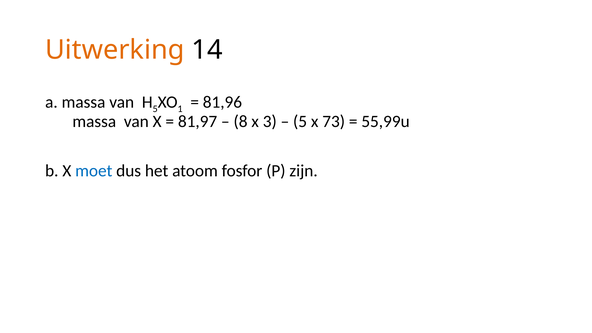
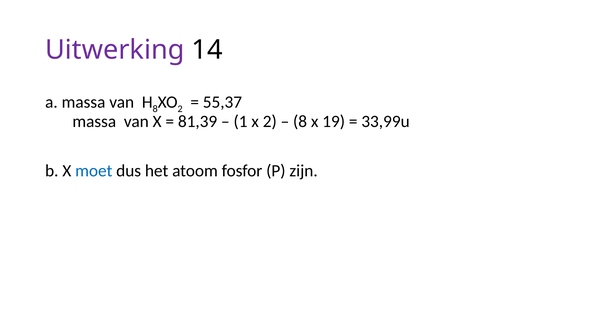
Uitwerking colour: orange -> purple
5 at (155, 109): 5 -> 8
1 at (180, 109): 1 -> 2
81,96: 81,96 -> 55,37
81,97: 81,97 -> 81,39
8: 8 -> 1
x 3: 3 -> 2
5 at (300, 121): 5 -> 8
73: 73 -> 19
55,99u: 55,99u -> 33,99u
